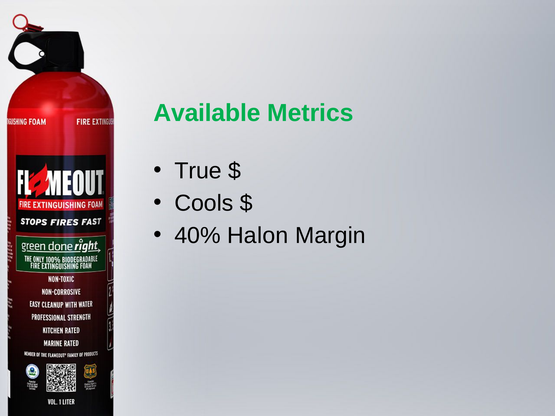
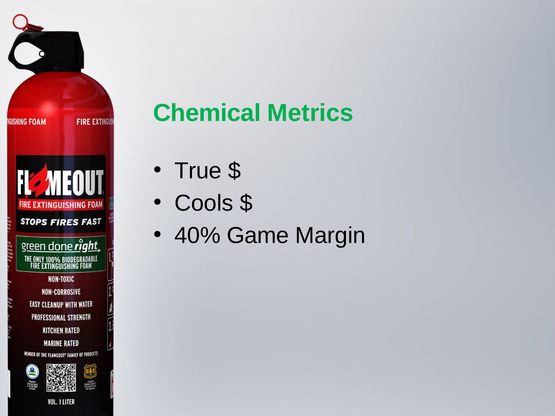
Available: Available -> Chemical
Halon: Halon -> Game
